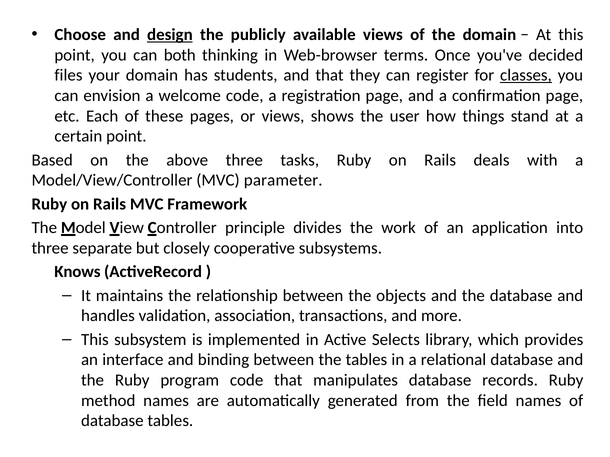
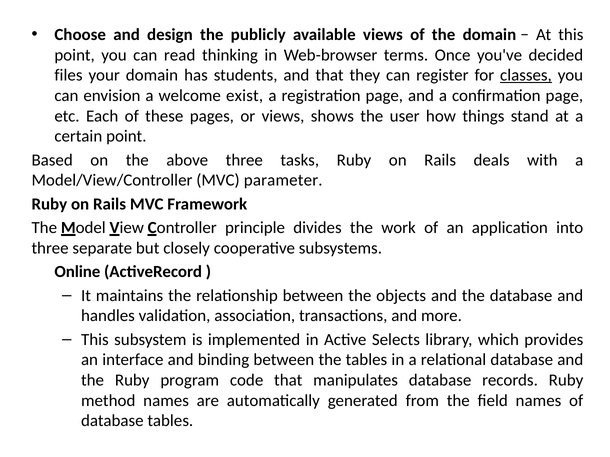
design underline: present -> none
both: both -> read
welcome code: code -> exist
Knows: Knows -> Online
